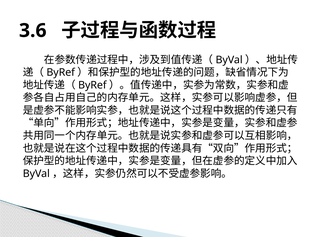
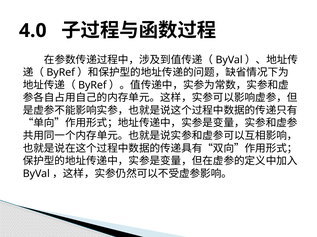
3.6: 3.6 -> 4.0
